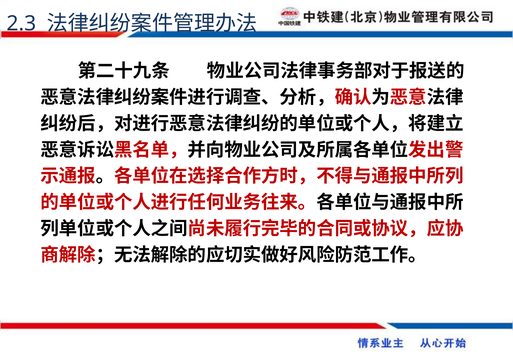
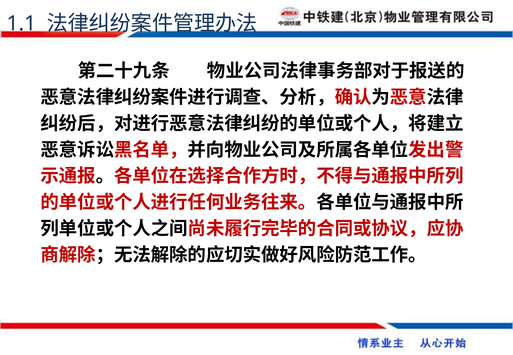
2.3: 2.3 -> 1.1
